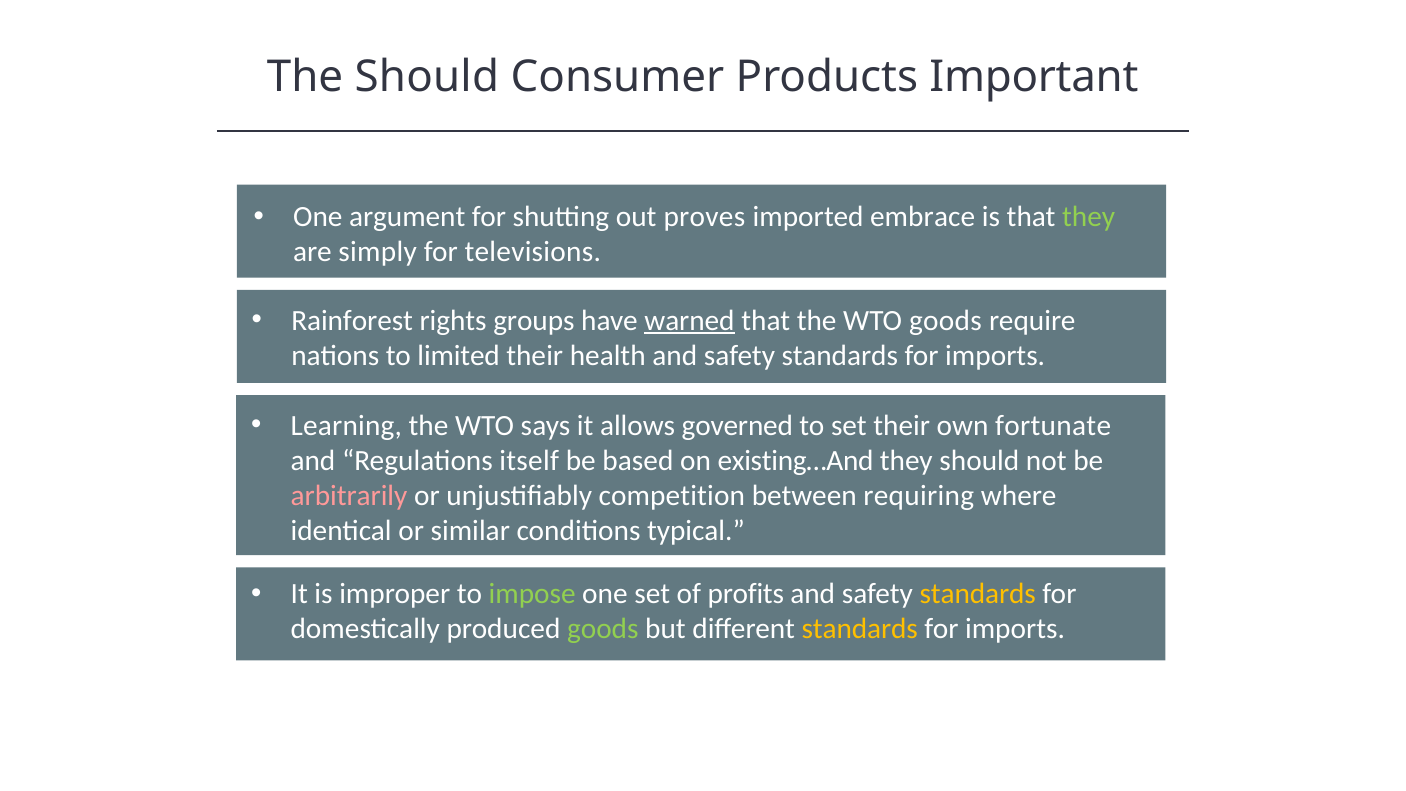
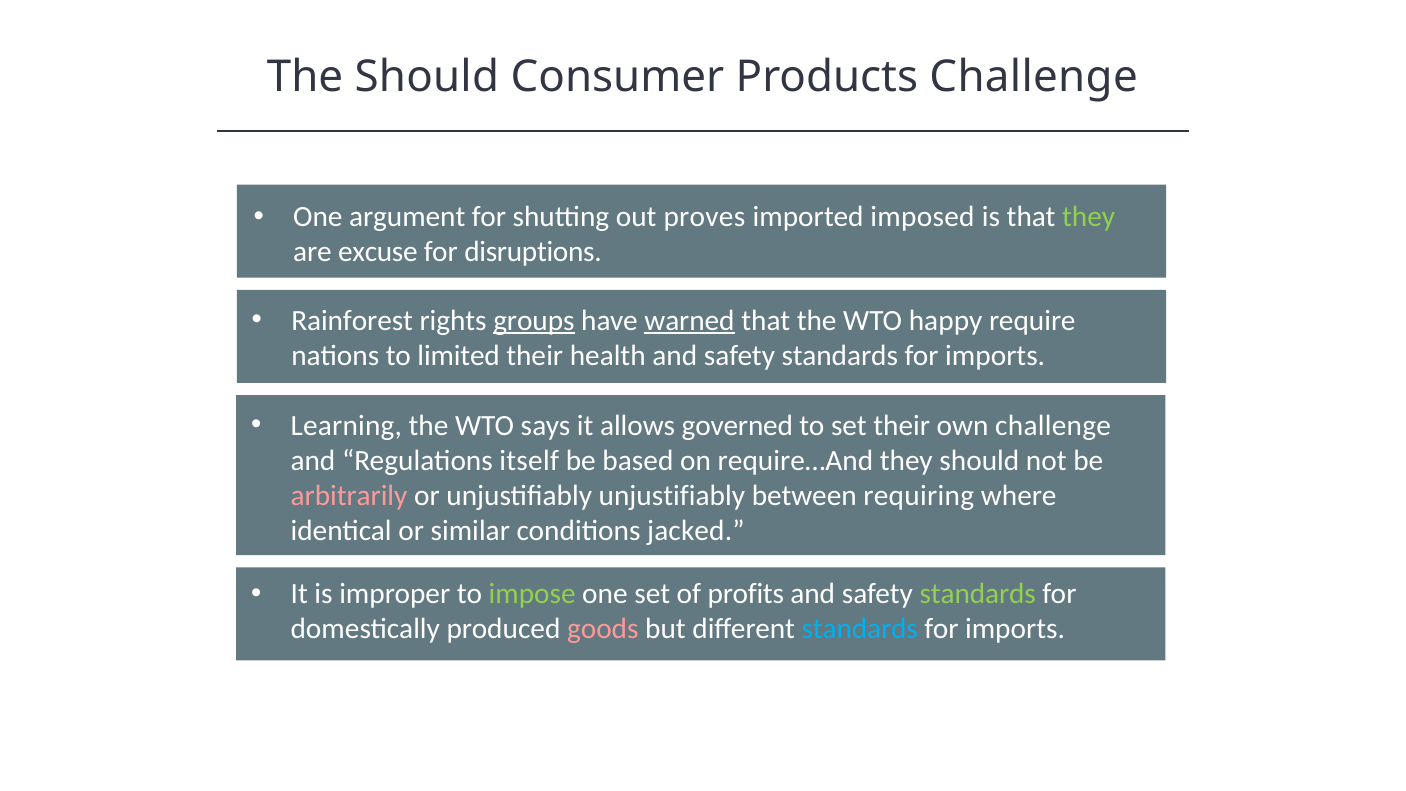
Products Important: Important -> Challenge
embrace: embrace -> imposed
simply: simply -> excuse
televisions: televisions -> disruptions
groups underline: none -> present
WTO goods: goods -> happy
own fortunate: fortunate -> challenge
existing…And: existing…And -> require…And
unjustifiably competition: competition -> unjustifiably
typical: typical -> jacked
standards at (978, 594) colour: yellow -> light green
goods at (603, 629) colour: light green -> pink
standards at (860, 629) colour: yellow -> light blue
